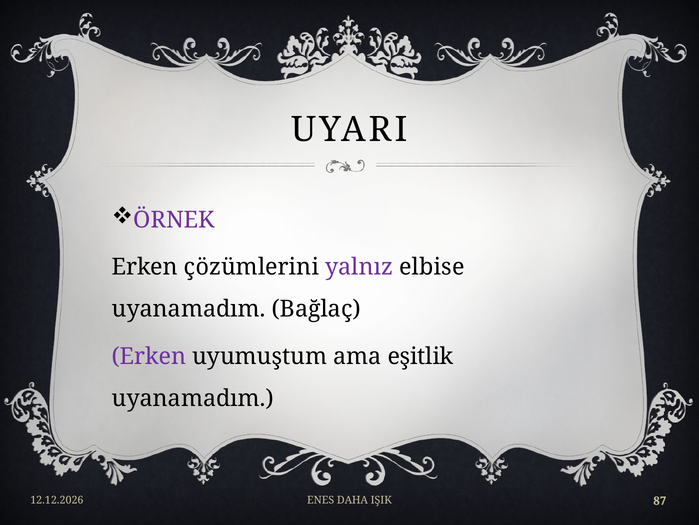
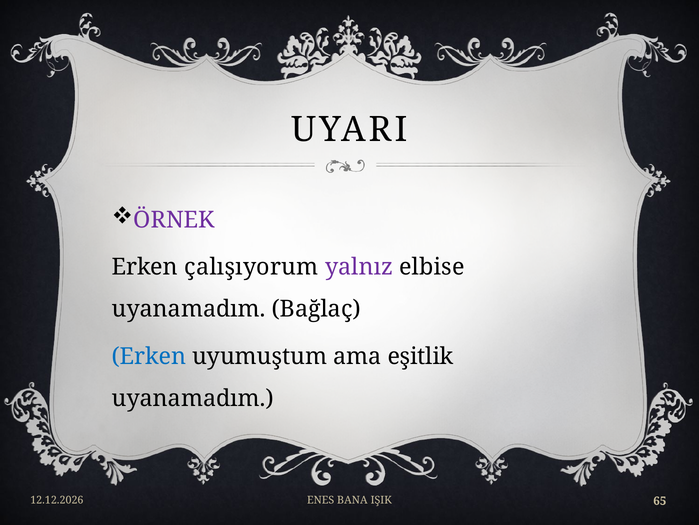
çözümlerini: çözümlerini -> çalışıyorum
Erken at (149, 356) colour: purple -> blue
DAHA: DAHA -> BANA
87: 87 -> 65
